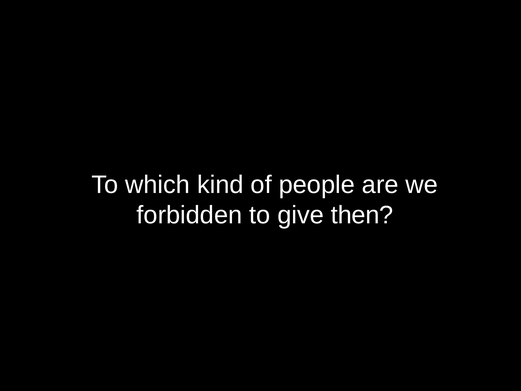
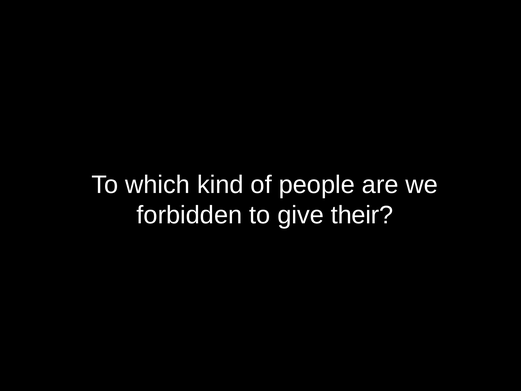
then: then -> their
